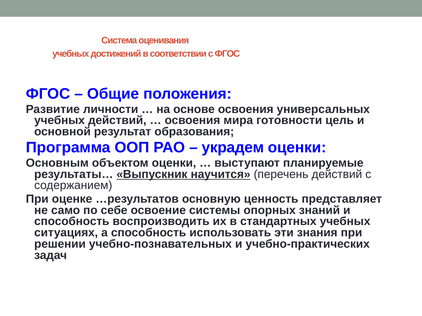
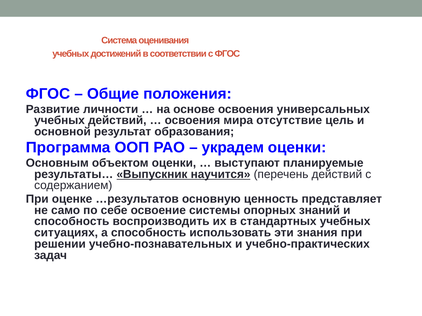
готовности: готовности -> отсутствие
